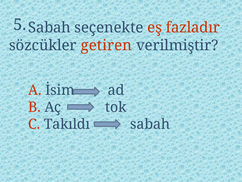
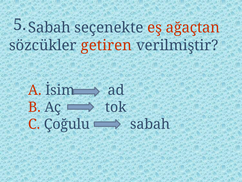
fazladır: fazladır -> ağaçtan
Takıldı: Takıldı -> Çoğulu
